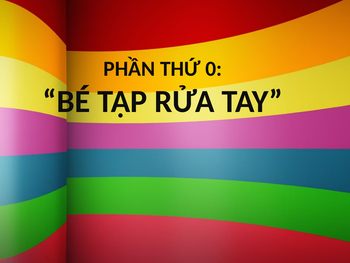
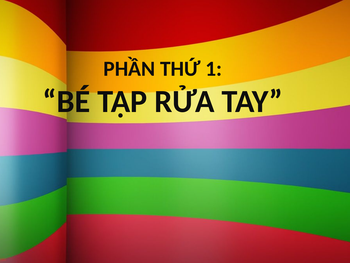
0: 0 -> 1
